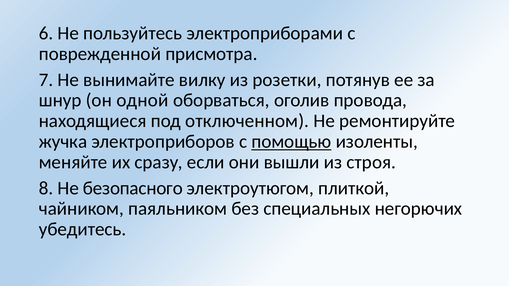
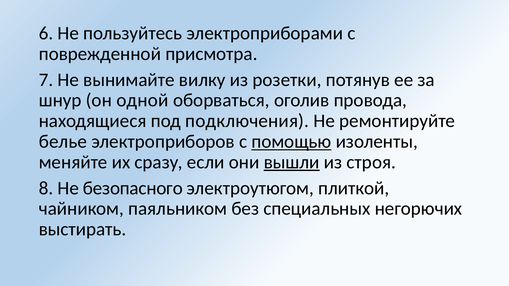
отключенном: отключенном -> подключения
жучка: жучка -> белье
вышли underline: none -> present
убедитесь: убедитесь -> выстирать
